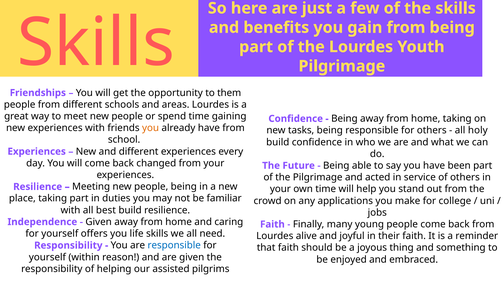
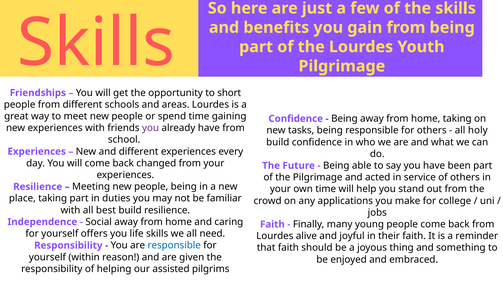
them: them -> short
you at (151, 128) colour: orange -> purple
Given at (99, 222): Given -> Social
